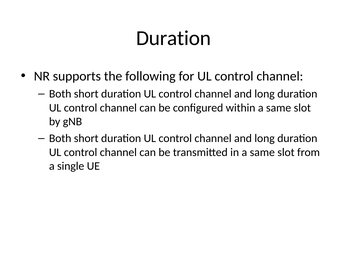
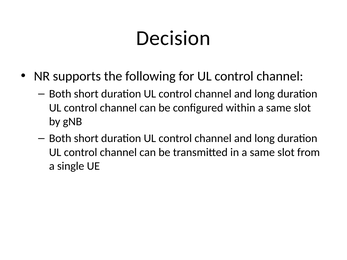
Duration at (174, 38): Duration -> Decision
